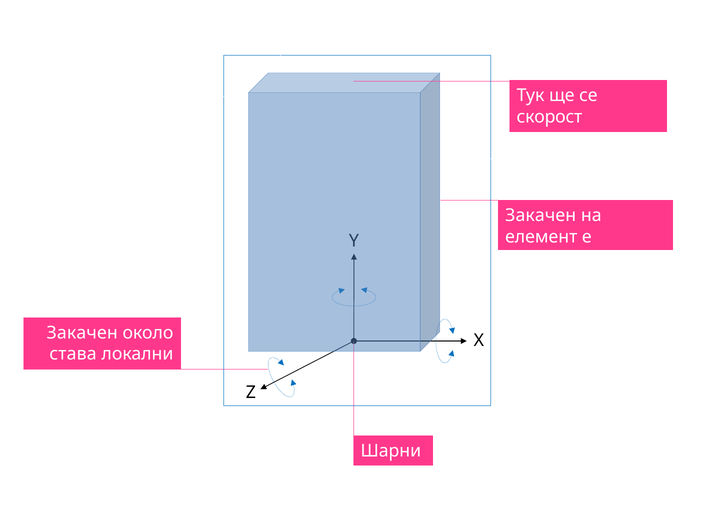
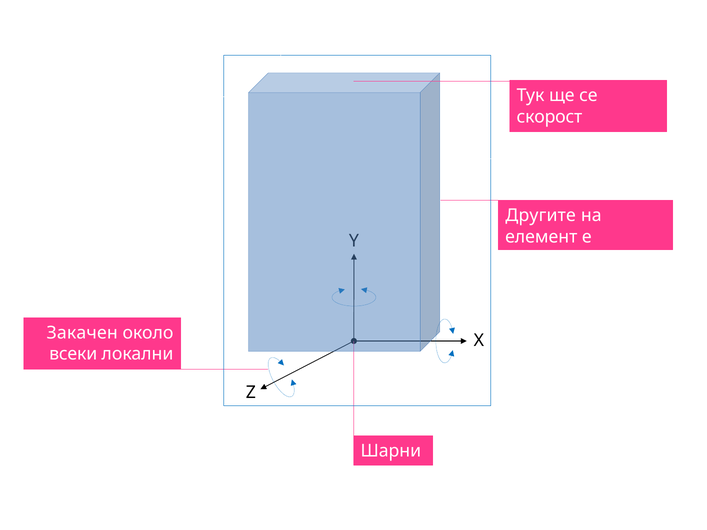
Закачен at (541, 216): Закачен -> Другите
става: става -> всеки
